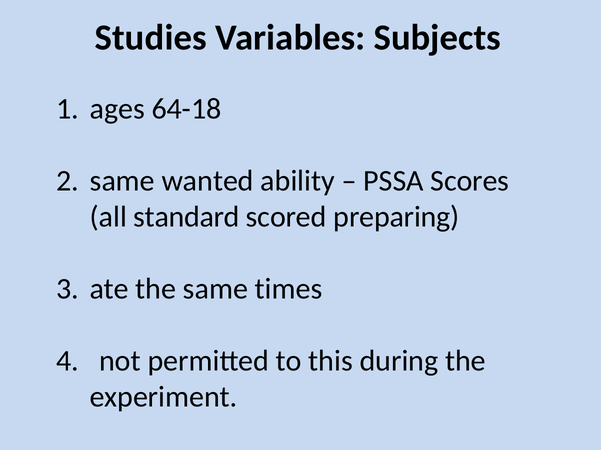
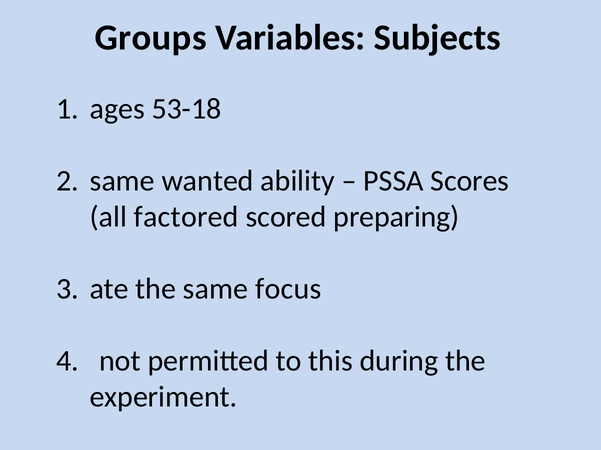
Studies: Studies -> Groups
64-18: 64-18 -> 53-18
standard: standard -> factored
times: times -> focus
